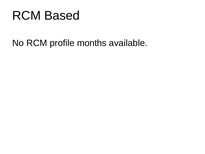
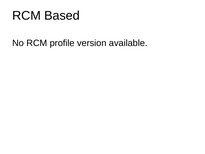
months: months -> version
